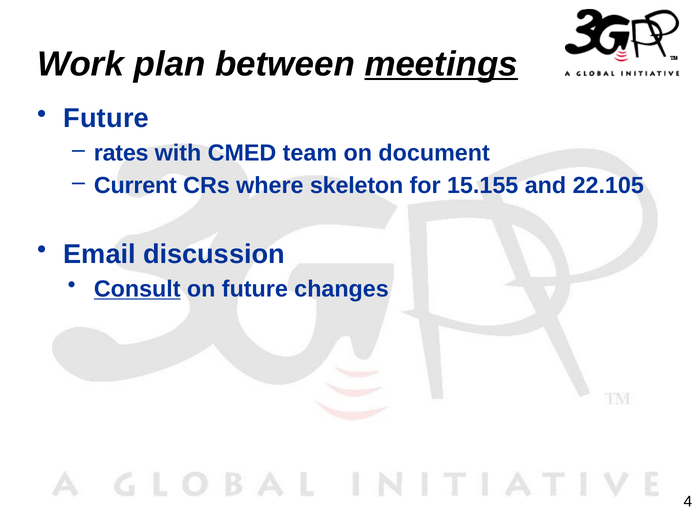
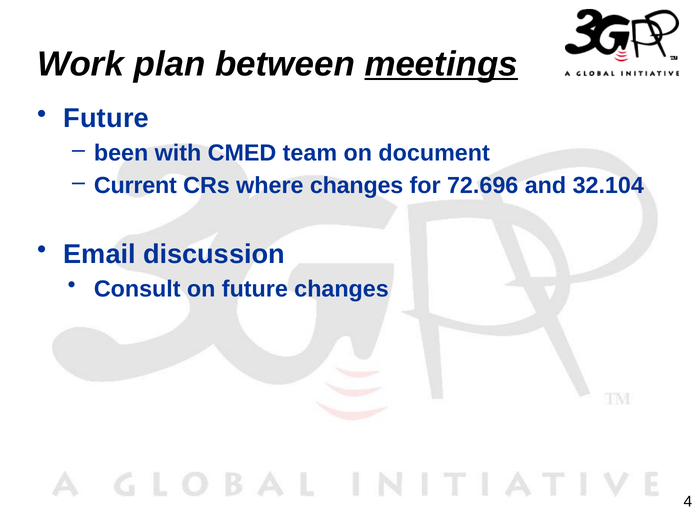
rates: rates -> been
where skeleton: skeleton -> changes
15.155: 15.155 -> 72.696
22.105: 22.105 -> 32.104
Consult underline: present -> none
